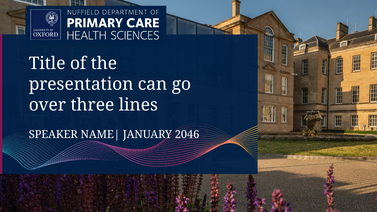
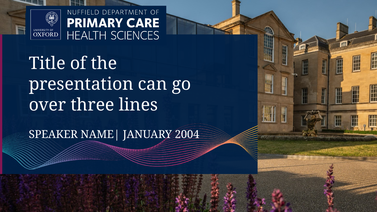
2046: 2046 -> 2004
